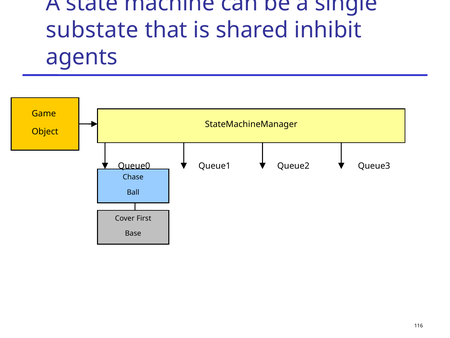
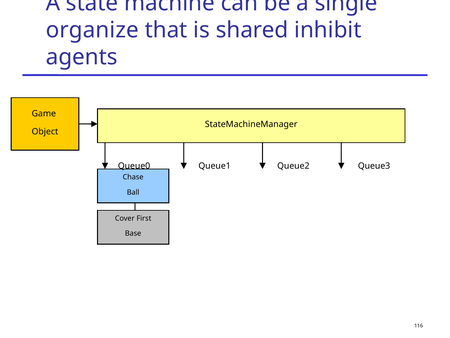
substate: substate -> organize
